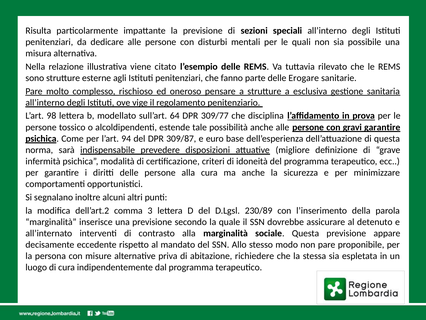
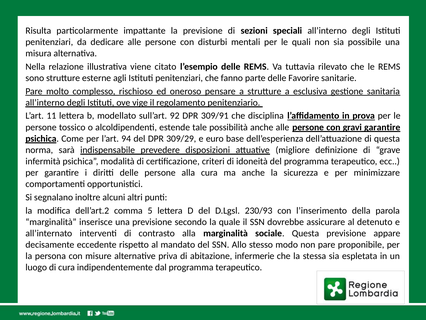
Erogare: Erogare -> Favorire
98: 98 -> 11
64: 64 -> 92
309/77: 309/77 -> 309/91
309/87: 309/87 -> 309/29
3: 3 -> 5
230/89: 230/89 -> 230/93
richiedere: richiedere -> infermerie
